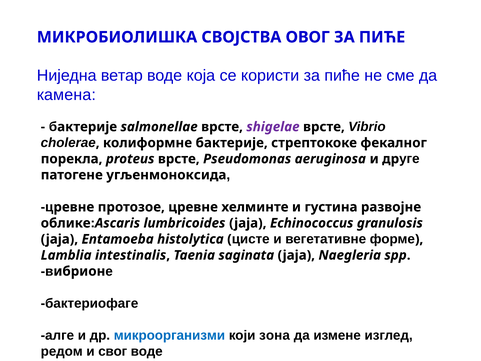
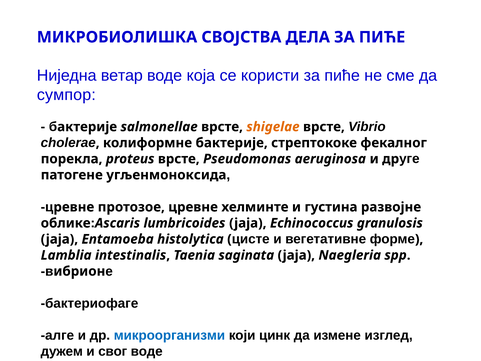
ОВОГ: ОВОГ -> ДЕЛА
камена: камена -> сумпор
shigelae colour: purple -> orange
зона: зона -> цинк
редом: редом -> дужем
